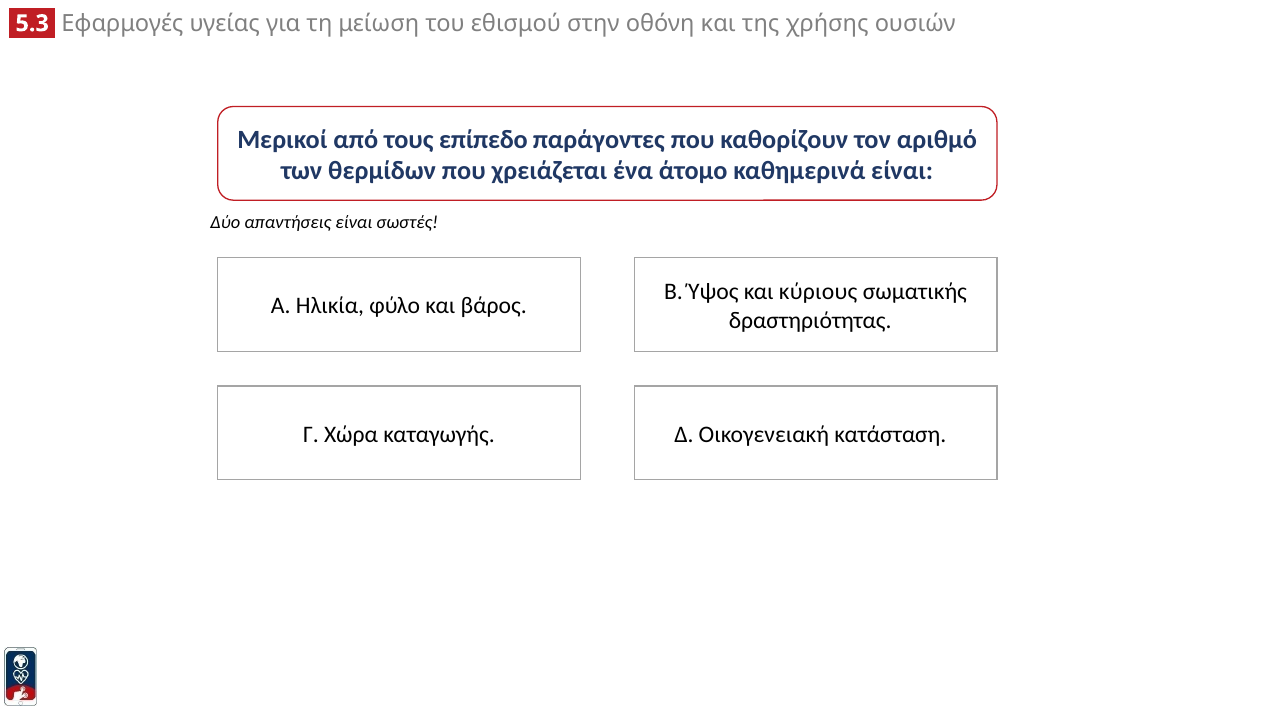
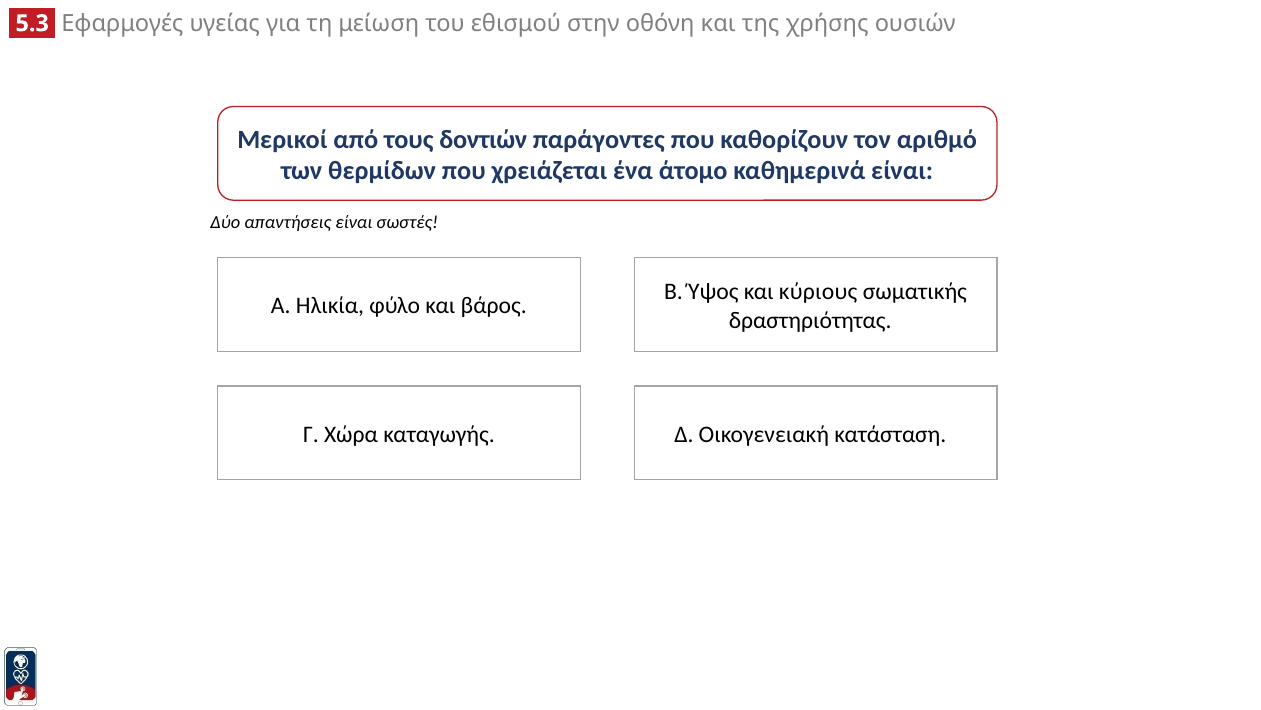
επίπεδο: επίπεδο -> δοντιών
